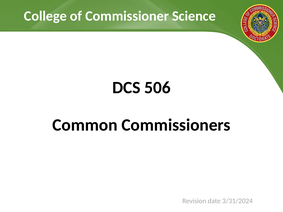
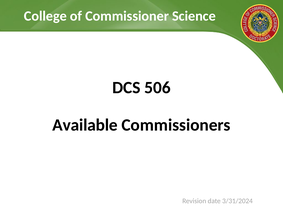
Common: Common -> Available
